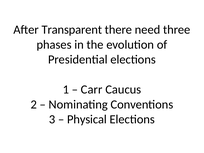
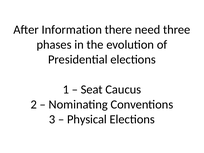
Transparent: Transparent -> Information
Carr: Carr -> Seat
